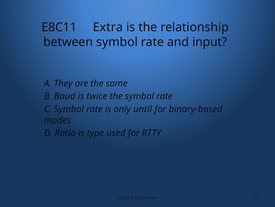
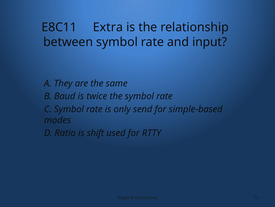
until: until -> send
binary-based: binary-based -> simple-based
type: type -> shift
